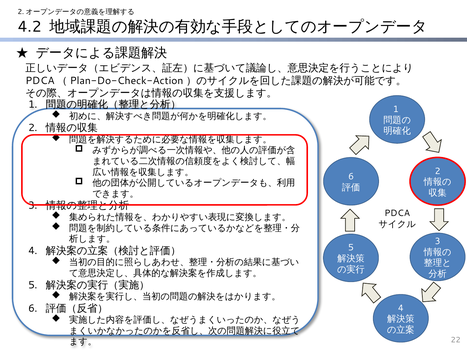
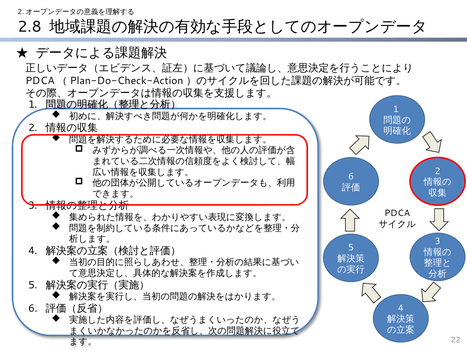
4.2: 4.2 -> 2.8
